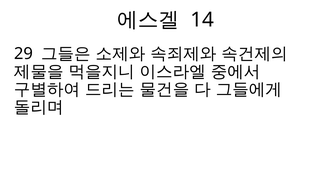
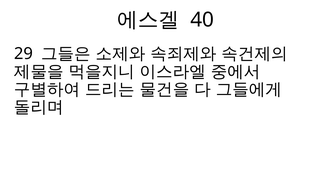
14: 14 -> 40
